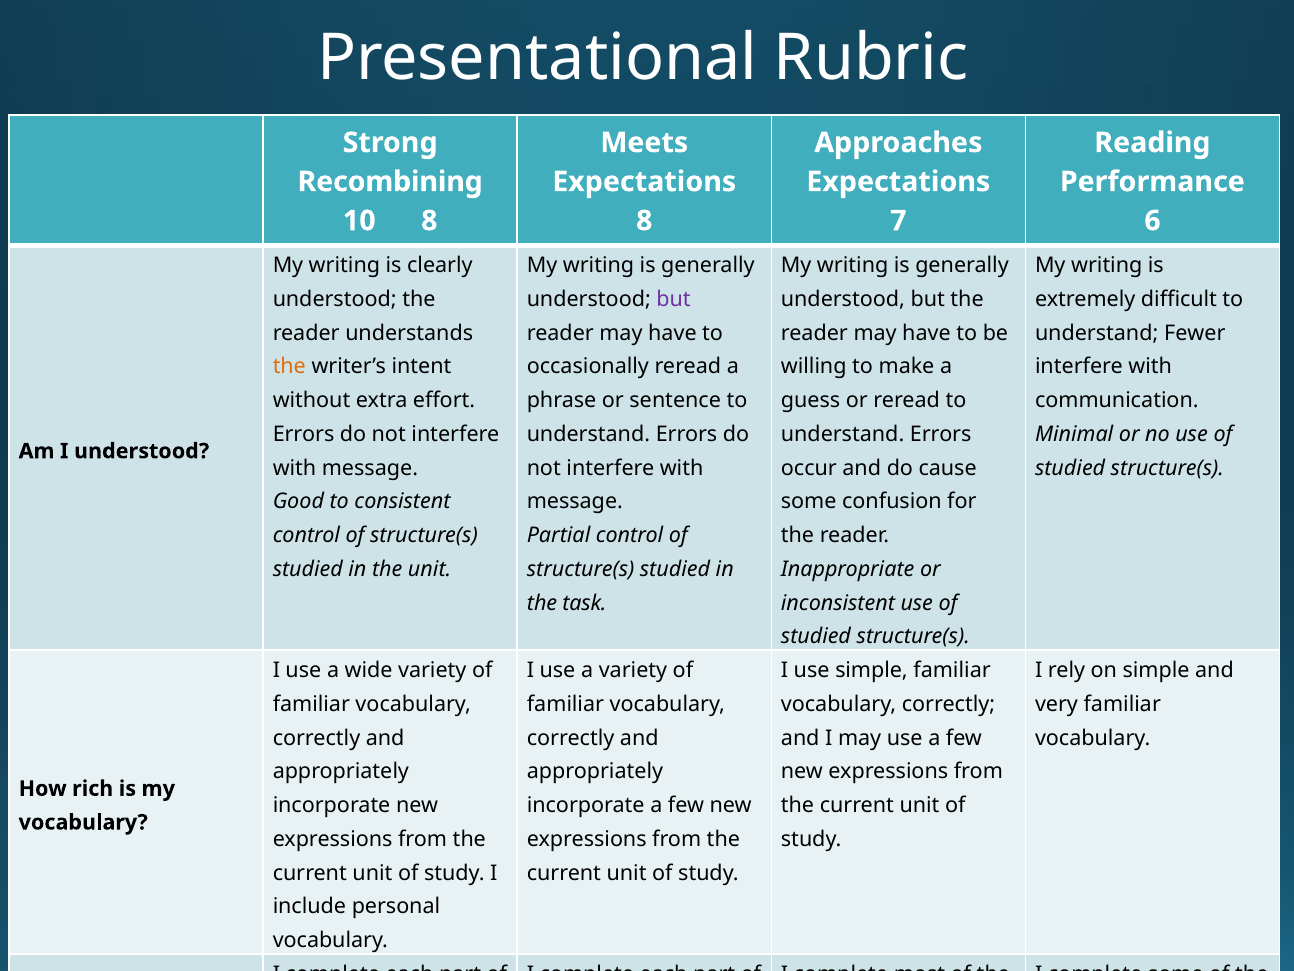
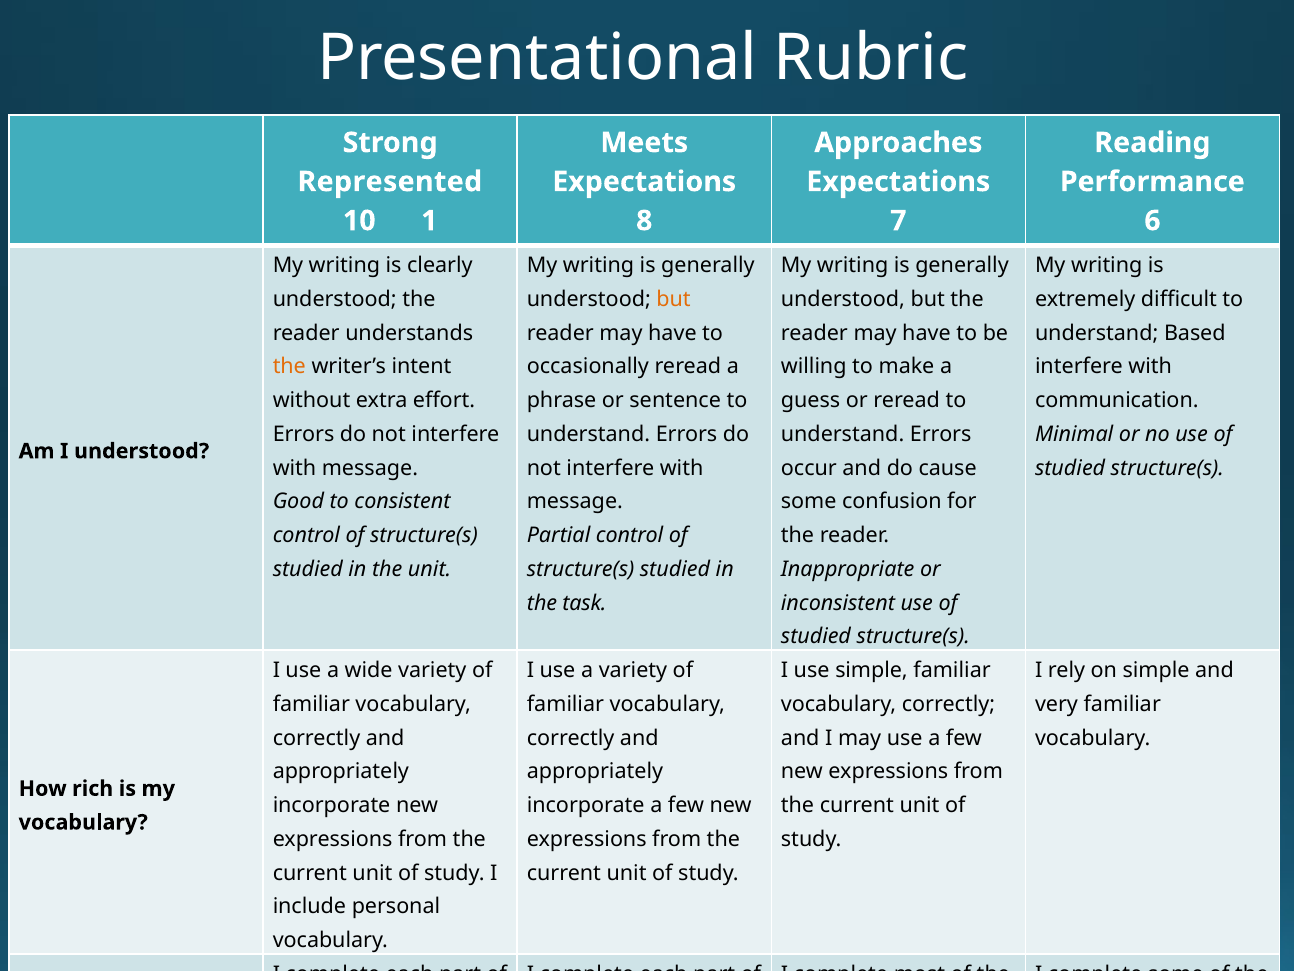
Recombining: Recombining -> Represented
8 at (429, 221): 8 -> 1
but at (674, 299) colour: purple -> orange
Fewer: Fewer -> Based
